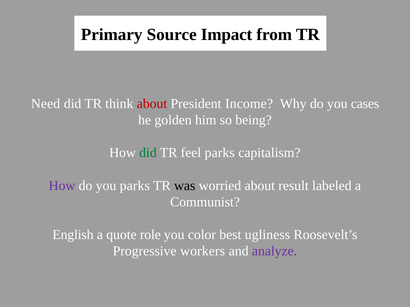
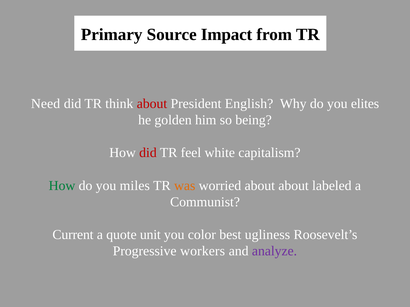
Income: Income -> English
cases: cases -> elites
did at (148, 153) colour: green -> red
feel parks: parks -> white
How at (62, 186) colour: purple -> green
you parks: parks -> miles
was colour: black -> orange
about result: result -> about
English: English -> Current
role: role -> unit
